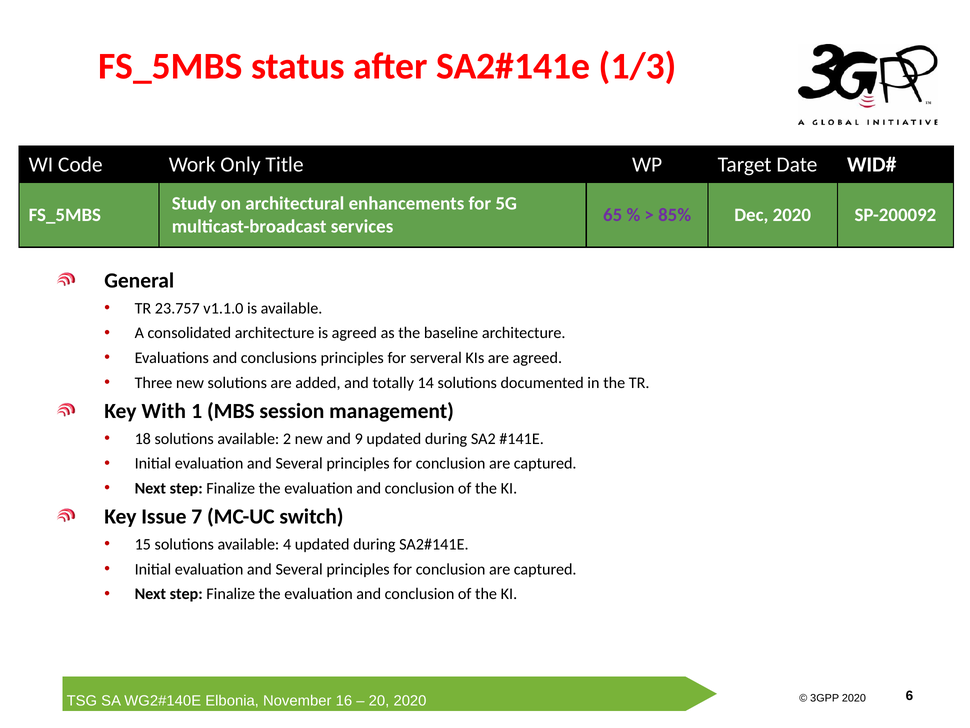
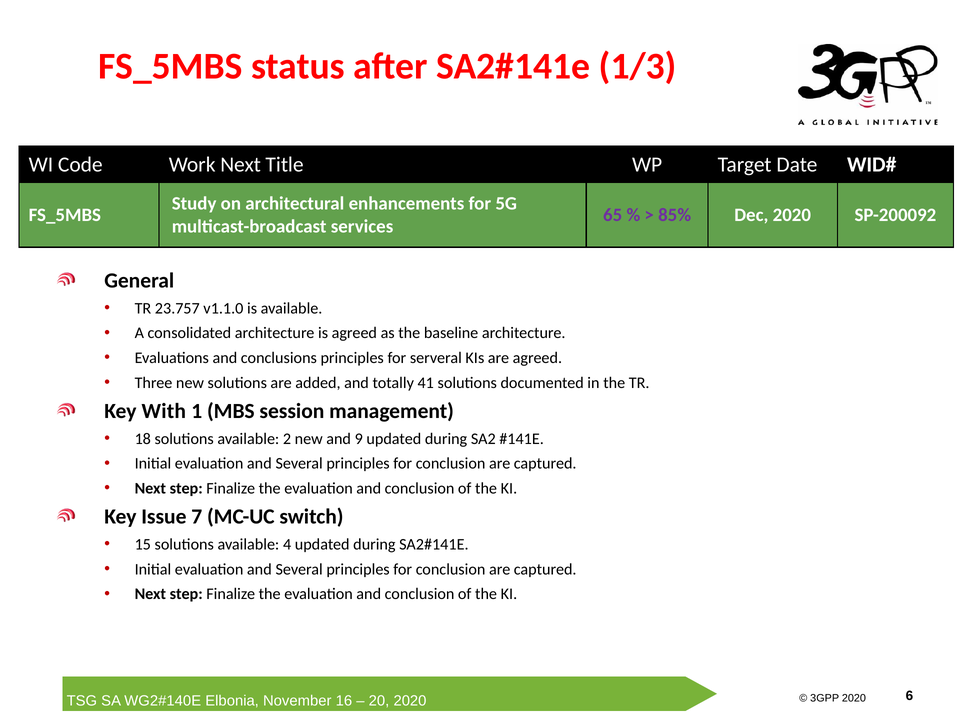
Work Only: Only -> Next
14: 14 -> 41
